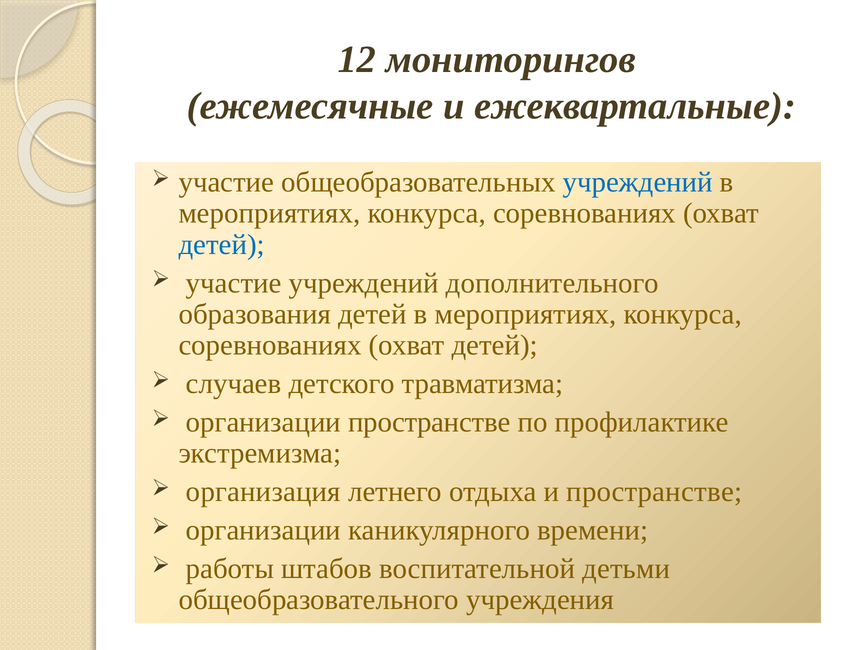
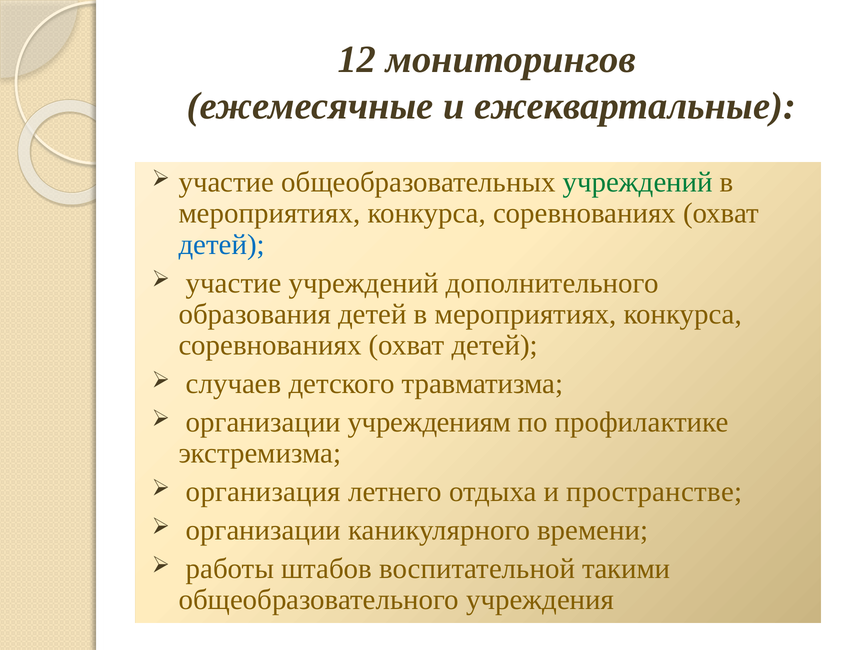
учреждений at (638, 182) colour: blue -> green
организации пространстве: пространстве -> учреждениям
детьми: детьми -> такими
